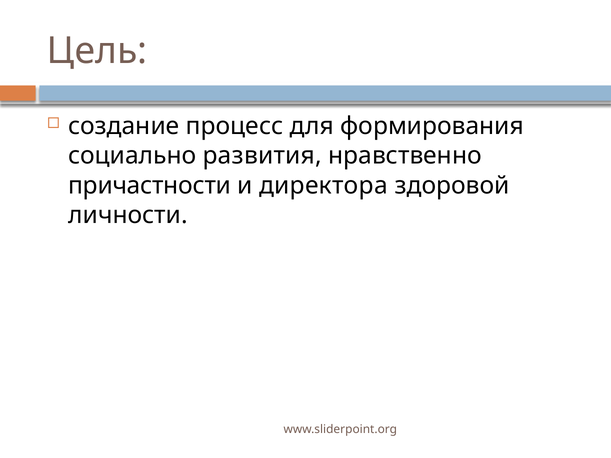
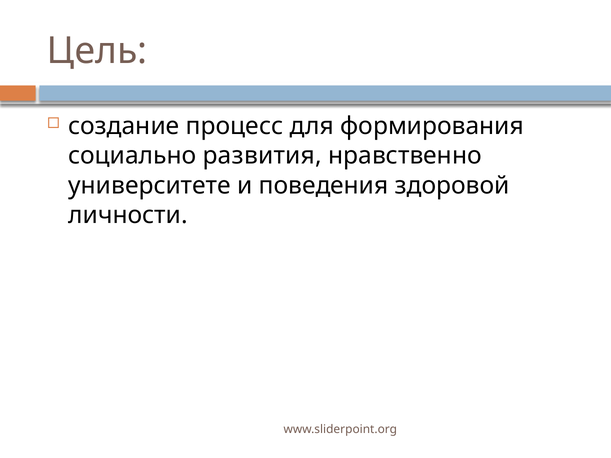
причастности: причастности -> университете
директора: директора -> поведения
